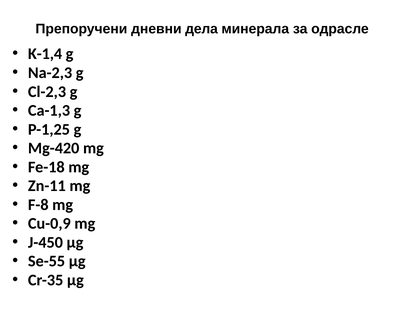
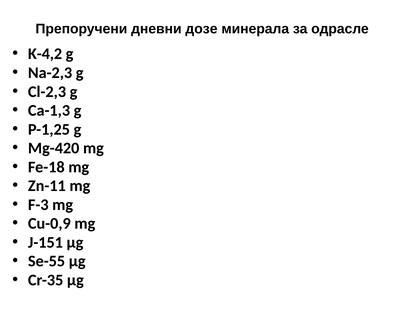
дела: дела -> дозе
K-1,4: K-1,4 -> K-4,2
F-8: F-8 -> F-3
J-450: J-450 -> J-151
